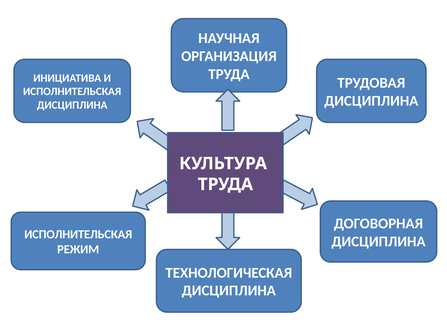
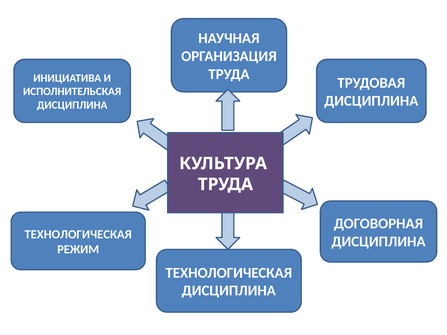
ИСПОЛНИТЕЛЬСКАЯ at (78, 235): ИСПОЛНИТЕЛЬСКАЯ -> ТЕХНОЛОГИЧЕСКАЯ
